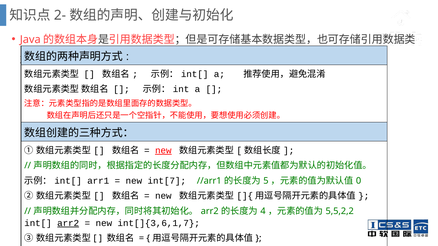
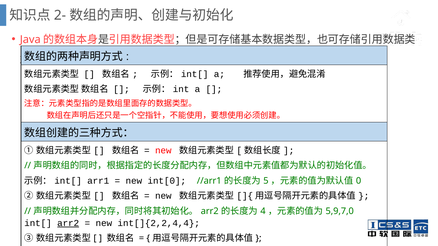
new at (163, 151) underline: present -> none
int[7: int[7 -> int[0
5,5,2,2: 5,5,2,2 -> 5,9,7,0
int[]{3,6,1,7: int[]{3,6,1,7 -> int[]{2,2,4,4
